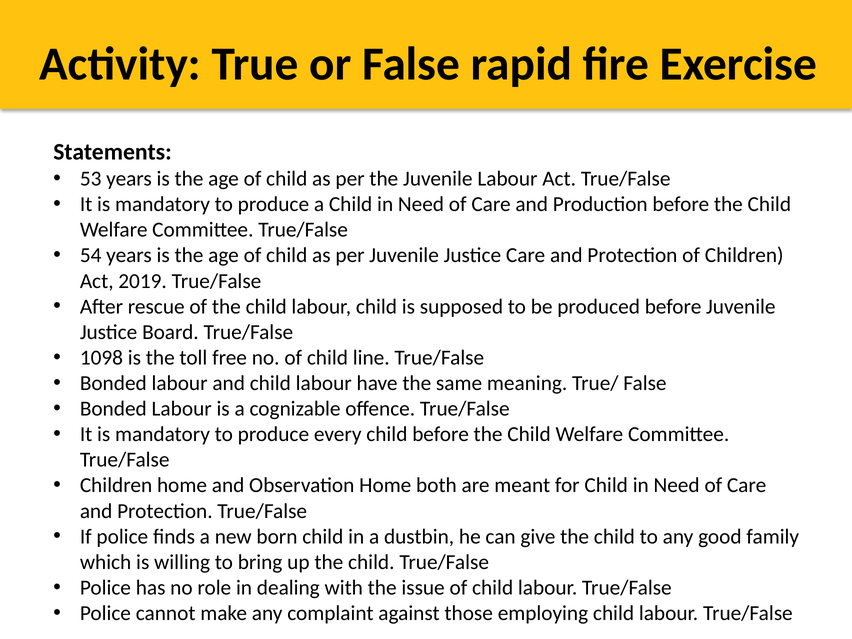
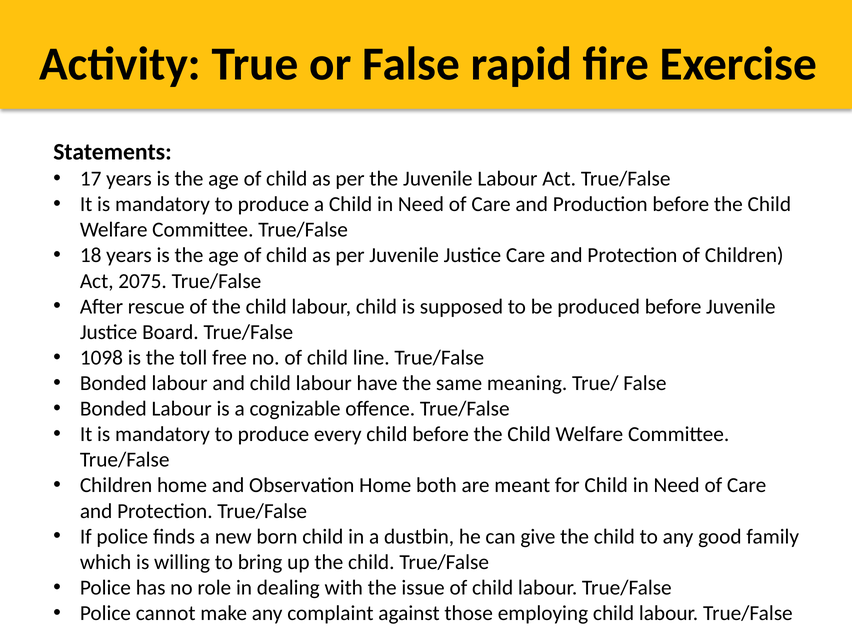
53: 53 -> 17
54: 54 -> 18
2019: 2019 -> 2075
